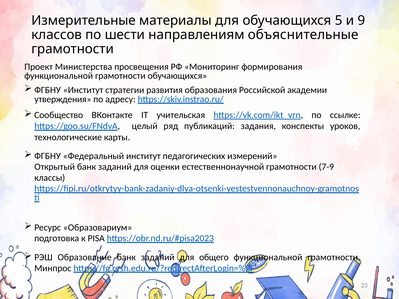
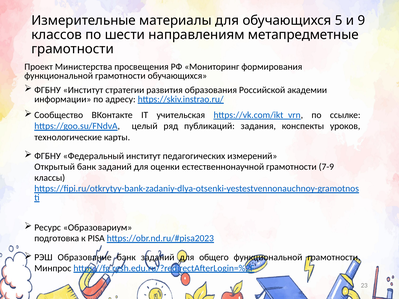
объяснительные: объяснительные -> метапредметные
утверждения: утверждения -> информации
